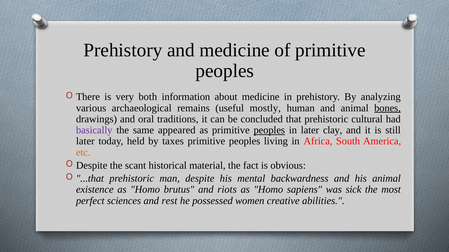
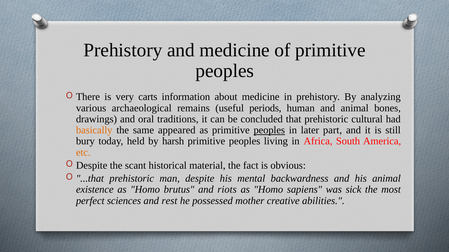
both: both -> carts
mostly: mostly -> periods
bones underline: present -> none
basically colour: purple -> orange
clay: clay -> part
later at (85, 142): later -> bury
taxes: taxes -> harsh
women: women -> mother
